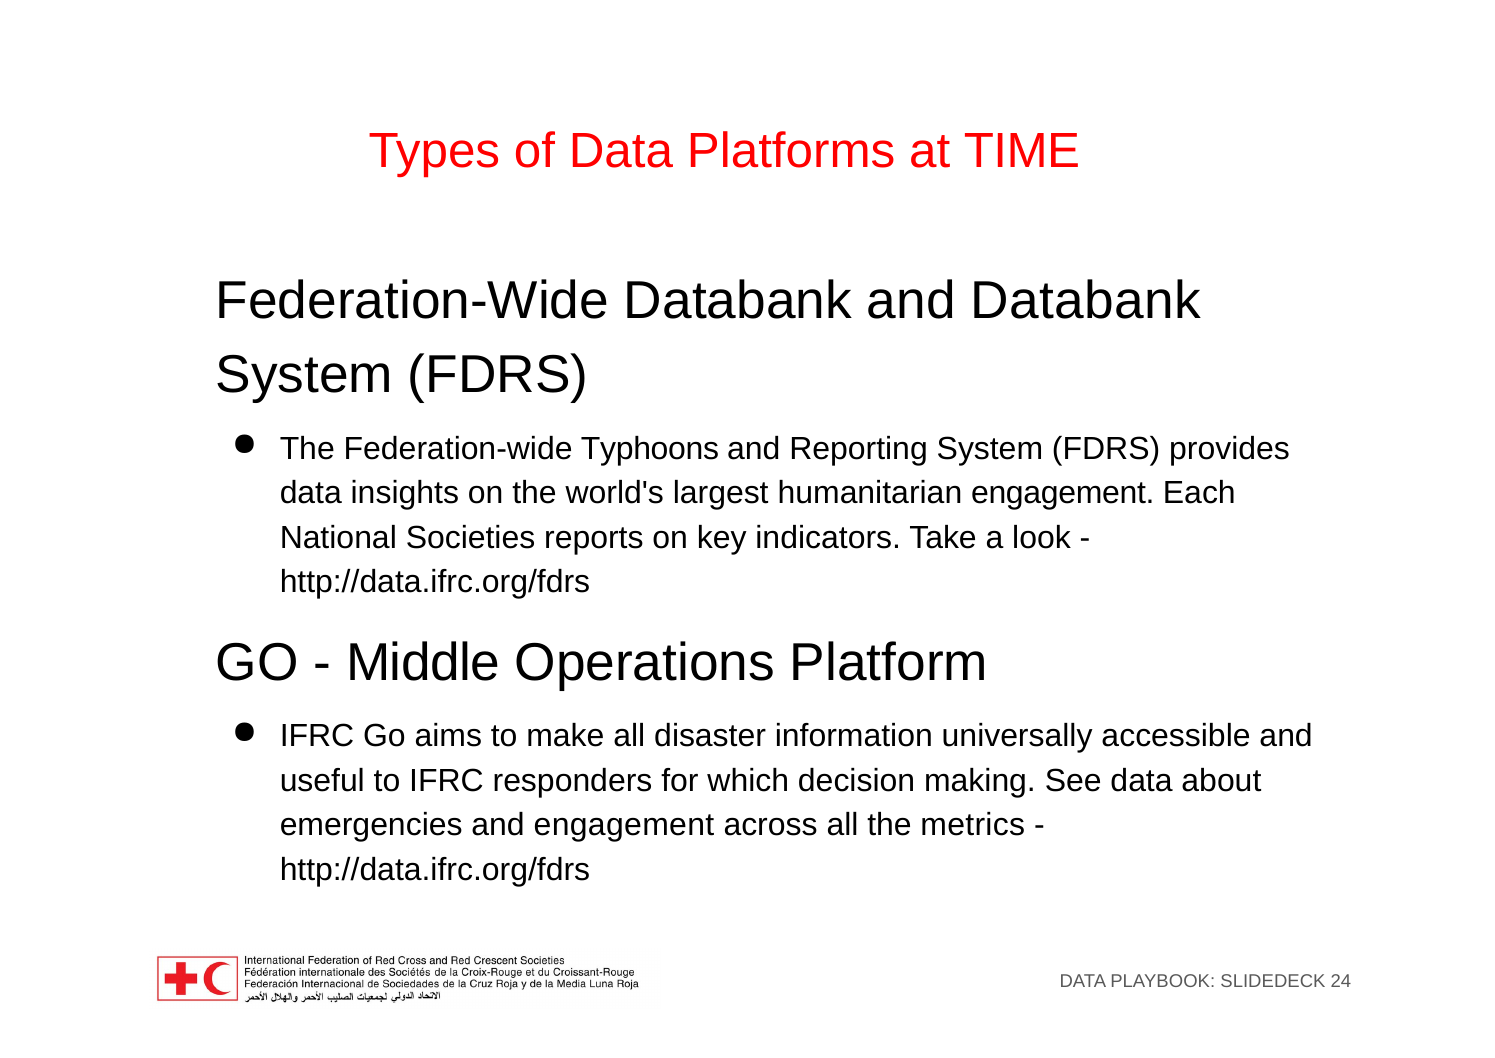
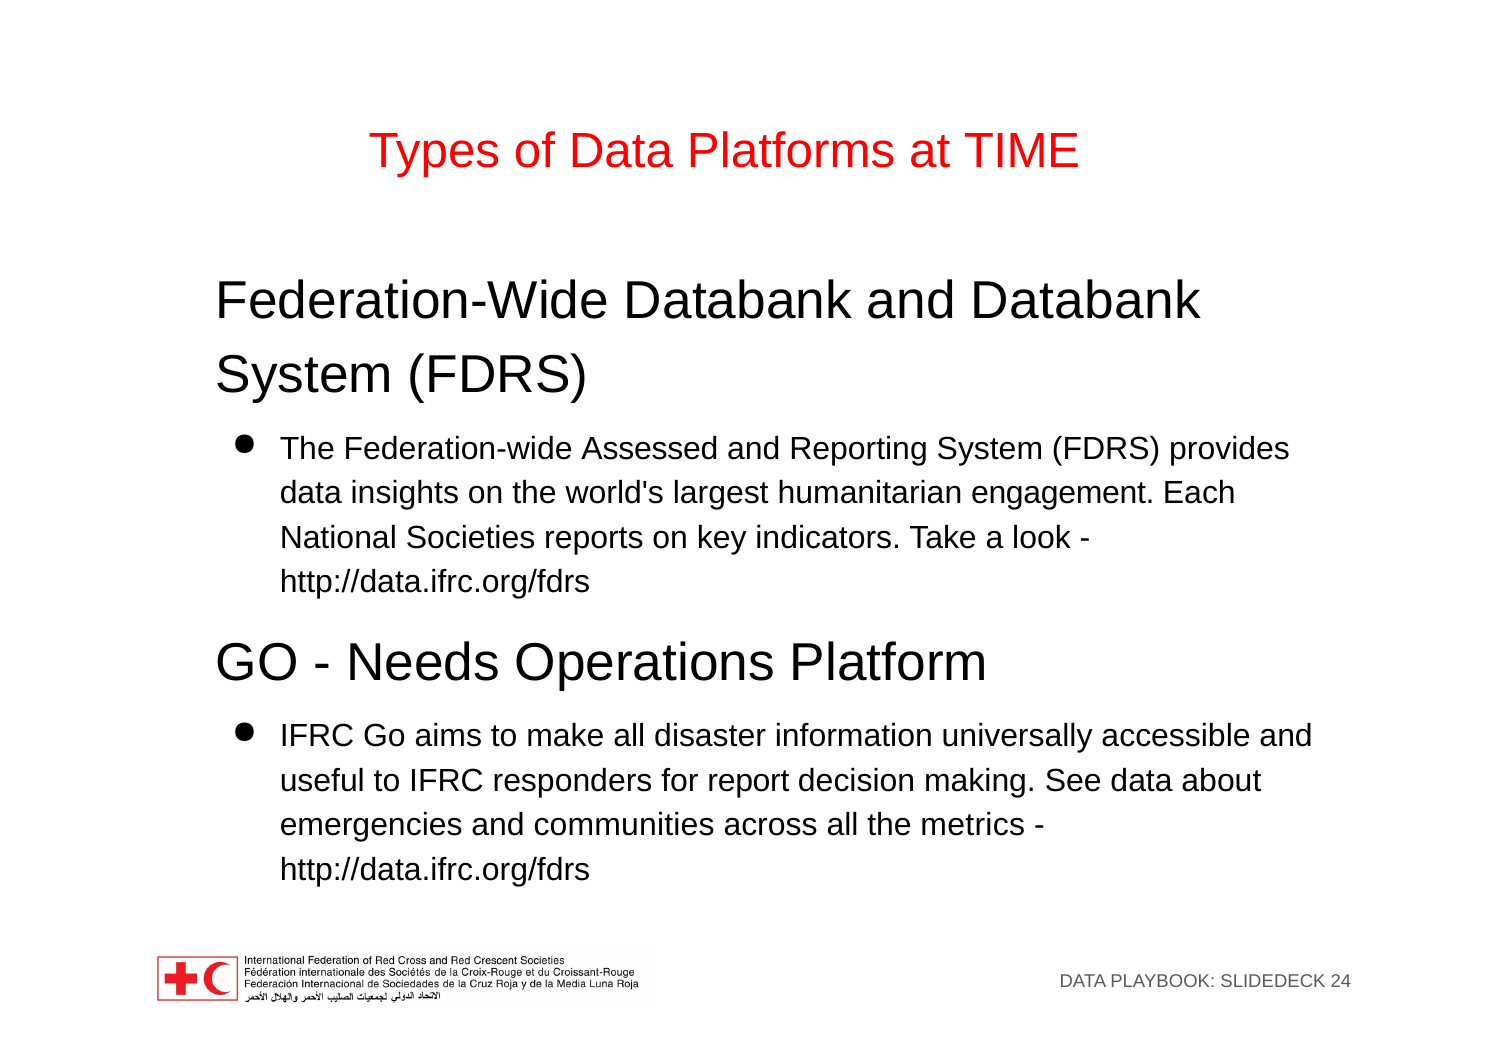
Typhoons: Typhoons -> Assessed
Middle: Middle -> Needs
which: which -> report
and engagement: engagement -> communities
